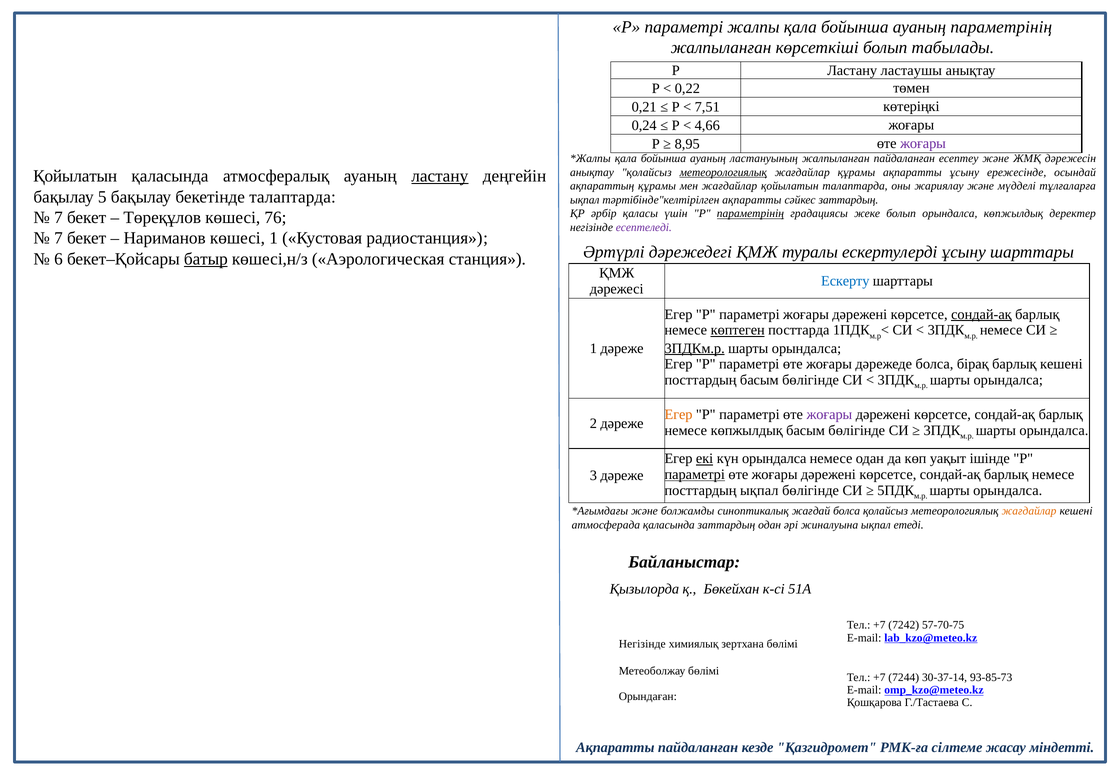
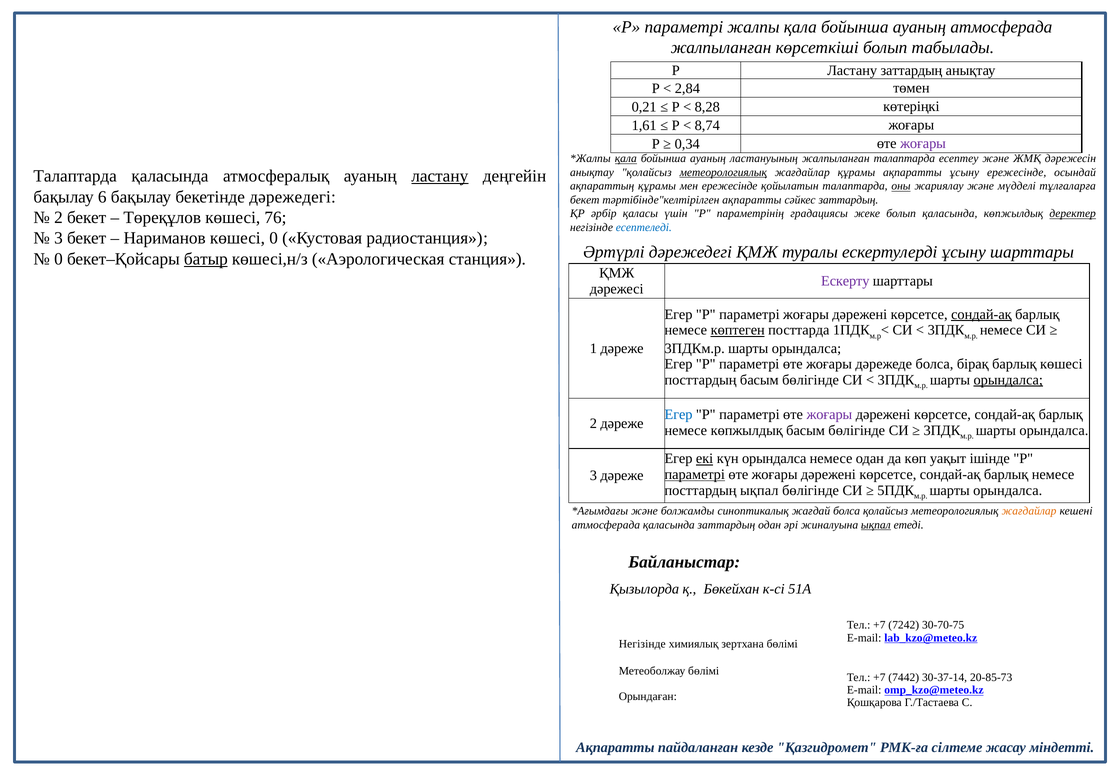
ауаның параметрінің: параметрінің -> атмосферада
Ластану ластаушы: ластаушы -> заттардың
0,22: 0,22 -> 2,84
7,51: 7,51 -> 8,28
0,24: 0,24 -> 1,61
4,66: 4,66 -> 8,74
8,95: 8,95 -> 0,34
қала at (626, 159) underline: none -> present
жалпыланған пайдаланған: пайдаланған -> талаптарда
Қойылатын at (75, 176): Қойылатын -> Талаптарда
мен жағдайлар: жағдайлар -> ережесінде
оны underline: none -> present
5: 5 -> 6
бекетінде талаптарда: талаптарда -> дәрежедегі
ықпал at (585, 200): ықпал -> бекет
параметрінің at (750, 214) underline: present -> none
болып орындалса: орындалса -> қаласында
деректер underline: none -> present
7 at (58, 218): 7 -> 2
есептеледі colour: purple -> blue
7 at (58, 238): 7 -> 3
көшесі 1: 1 -> 0
6 at (58, 259): 6 -> 0
Ескерту colour: blue -> purple
3ПДКм.р underline: present -> none
барлық кешені: кешені -> көшесі
орындалса at (1008, 380) underline: none -> present
Егер at (679, 415) colour: orange -> blue
ықпал at (876, 525) underline: none -> present
57-70-75: 57-70-75 -> 30-70-75
7244: 7244 -> 7442
93-85-73: 93-85-73 -> 20-85-73
